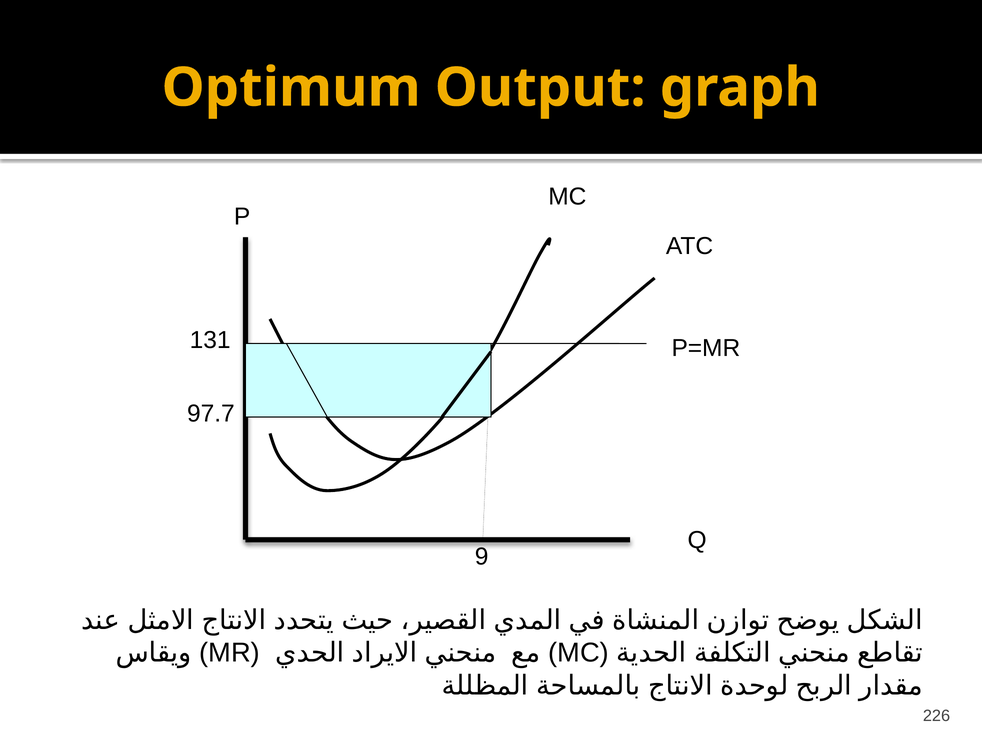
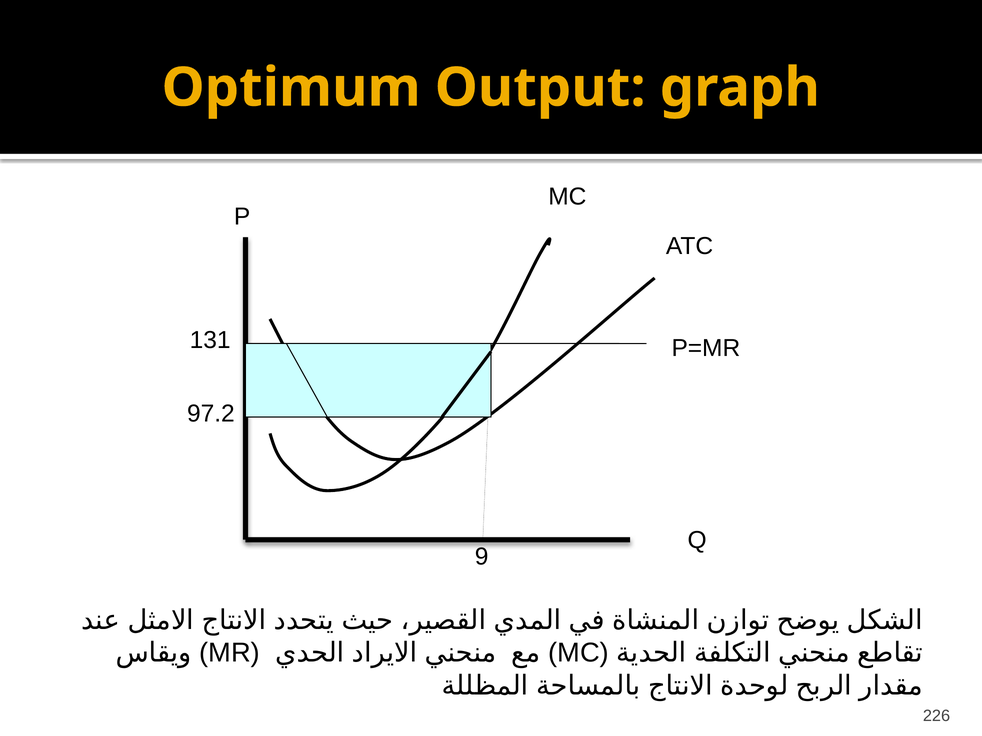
97.7: 97.7 -> 97.2
